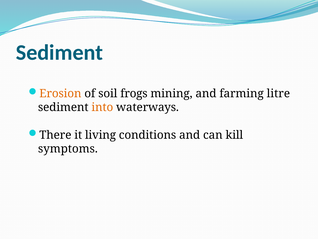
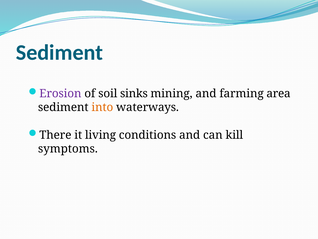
Erosion colour: orange -> purple
frogs: frogs -> sinks
litre: litre -> area
